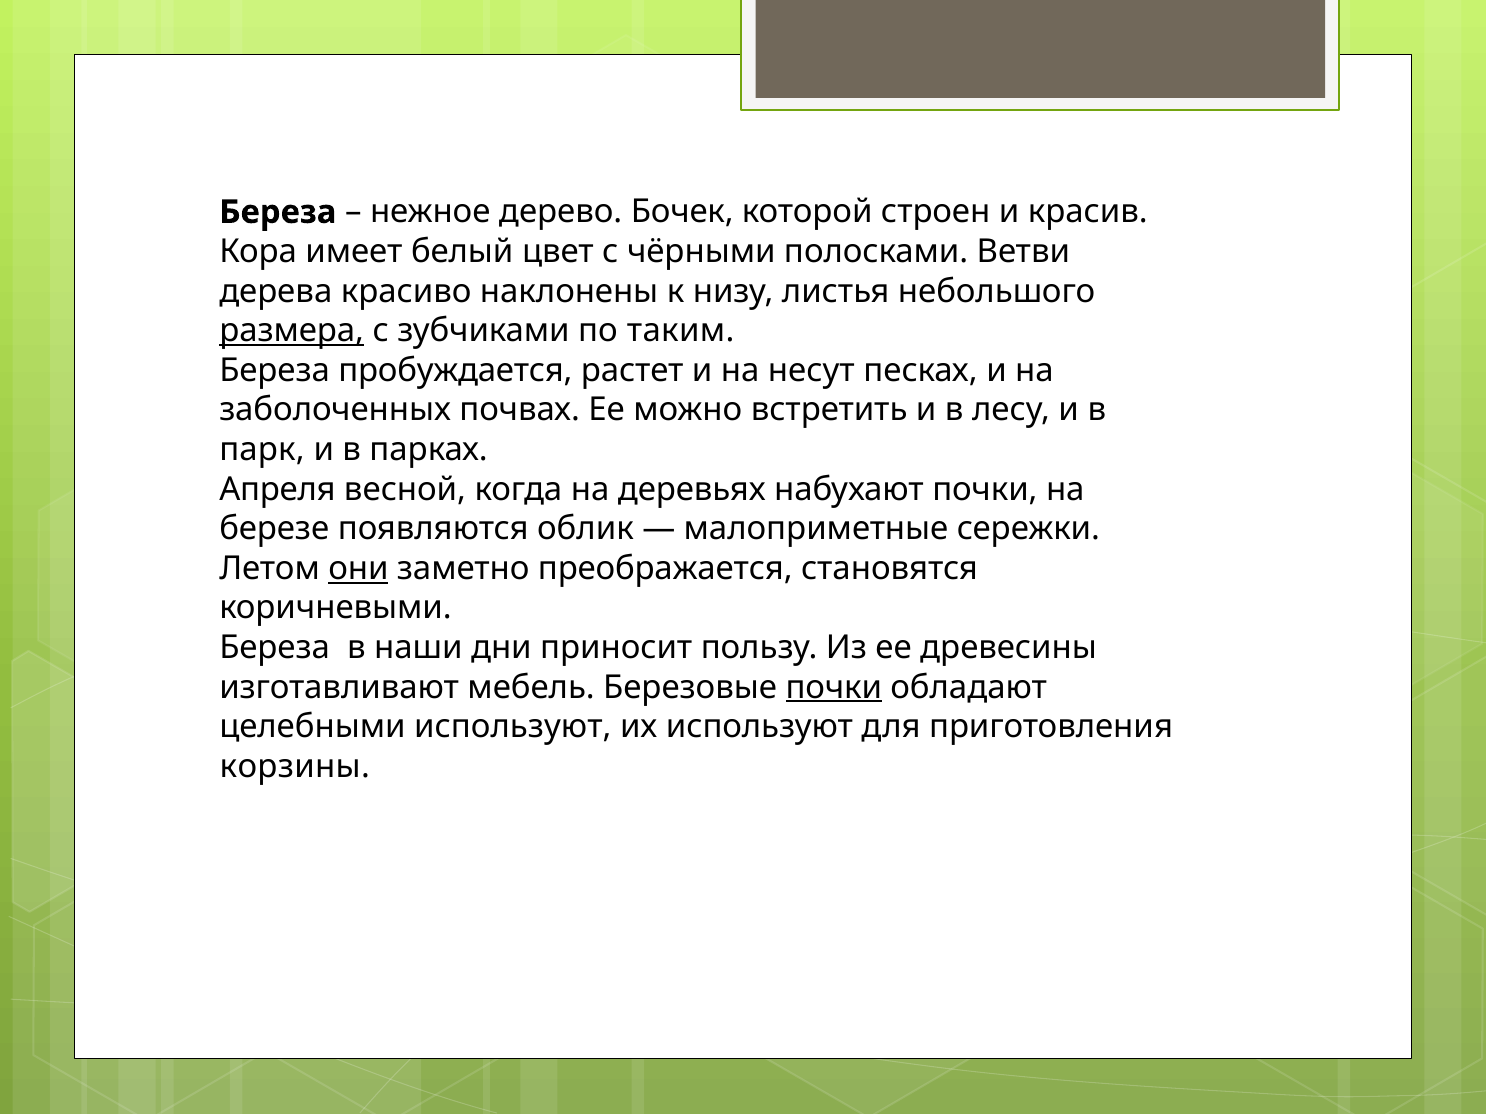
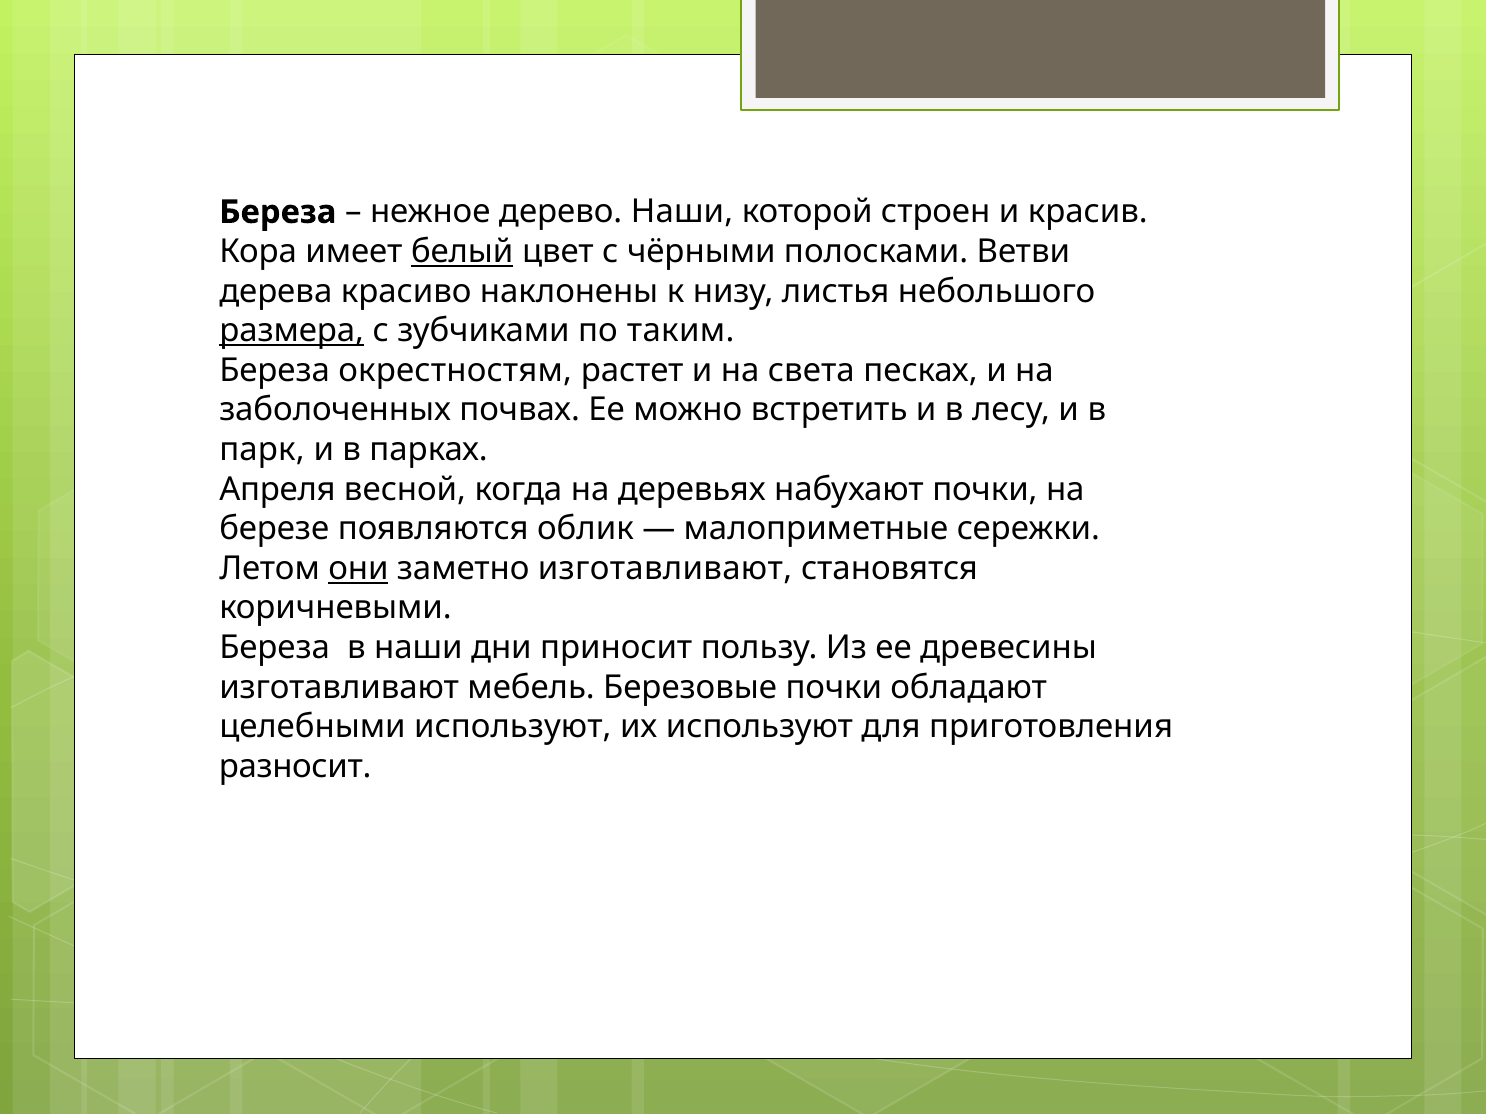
дерево Бочек: Бочек -> Наши
белый underline: none -> present
пробуждается: пробуждается -> окрестностям
несут: несут -> света
заметно преображается: преображается -> изготавливают
почки at (834, 687) underline: present -> none
корзины: корзины -> разносит
